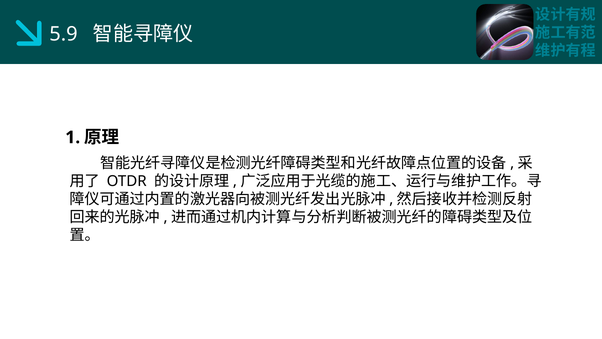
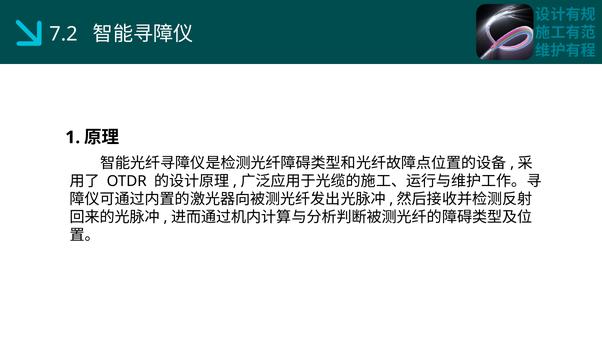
5.9: 5.9 -> 7.2
